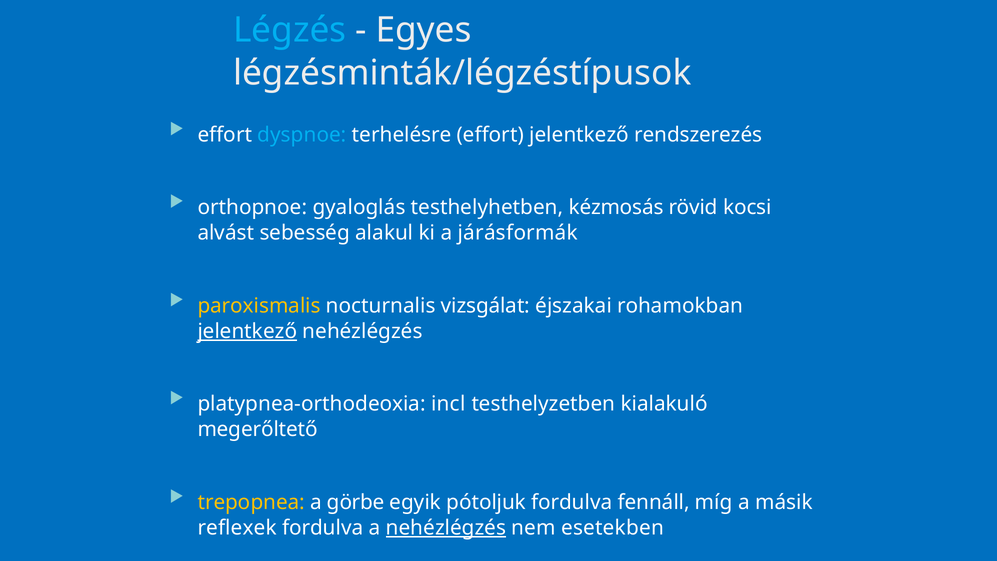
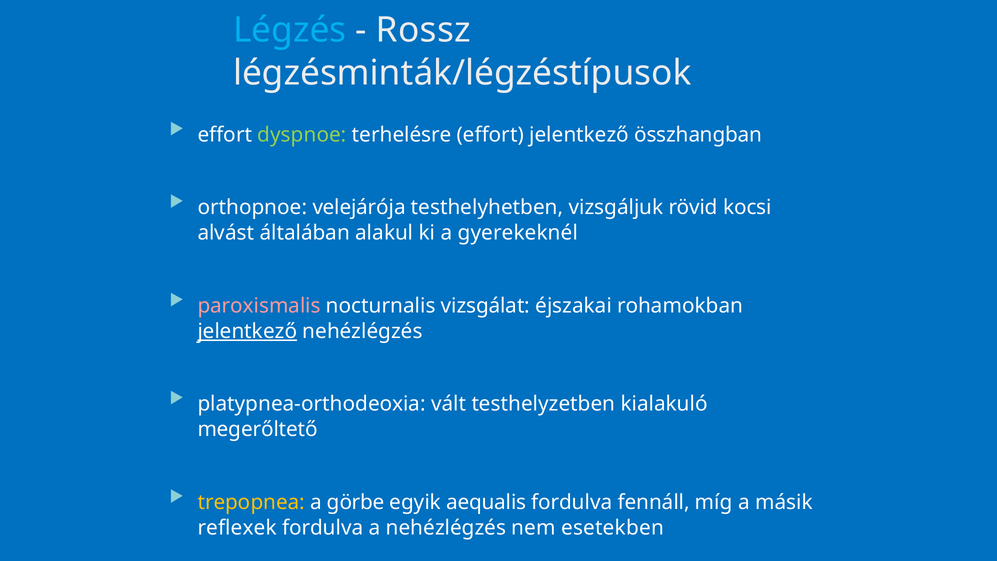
Egyes: Egyes -> Rossz
dyspnoe colour: light blue -> light green
rendszerezés: rendszerezés -> összhangban
gyaloglás: gyaloglás -> velejárója
kézmosás: kézmosás -> vizsgáljuk
sebesség: sebesség -> általában
járásformák: járásformák -> gyerekeknél
paroxismalis colour: yellow -> pink
incl: incl -> vált
pótoljuk: pótoljuk -> aequalis
nehézlégzés at (446, 528) underline: present -> none
